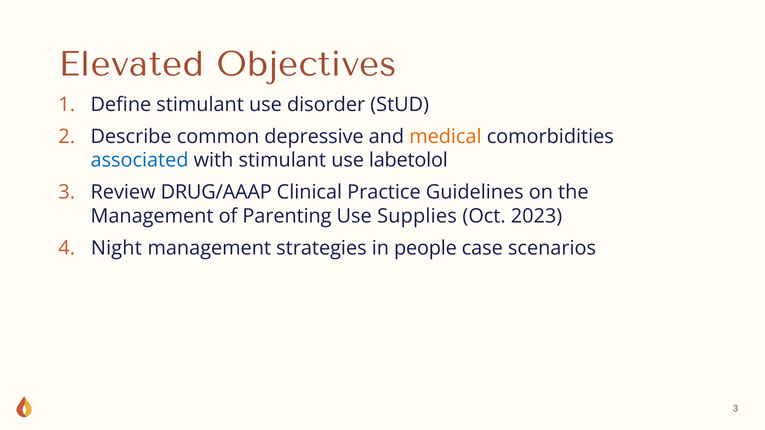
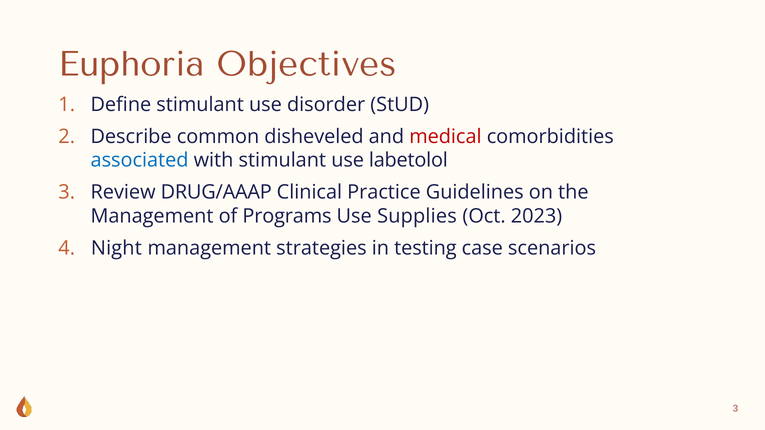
Elevated: Elevated -> Euphoria
depressive: depressive -> disheveled
medical colour: orange -> red
Parenting: Parenting -> Programs
people: people -> testing
